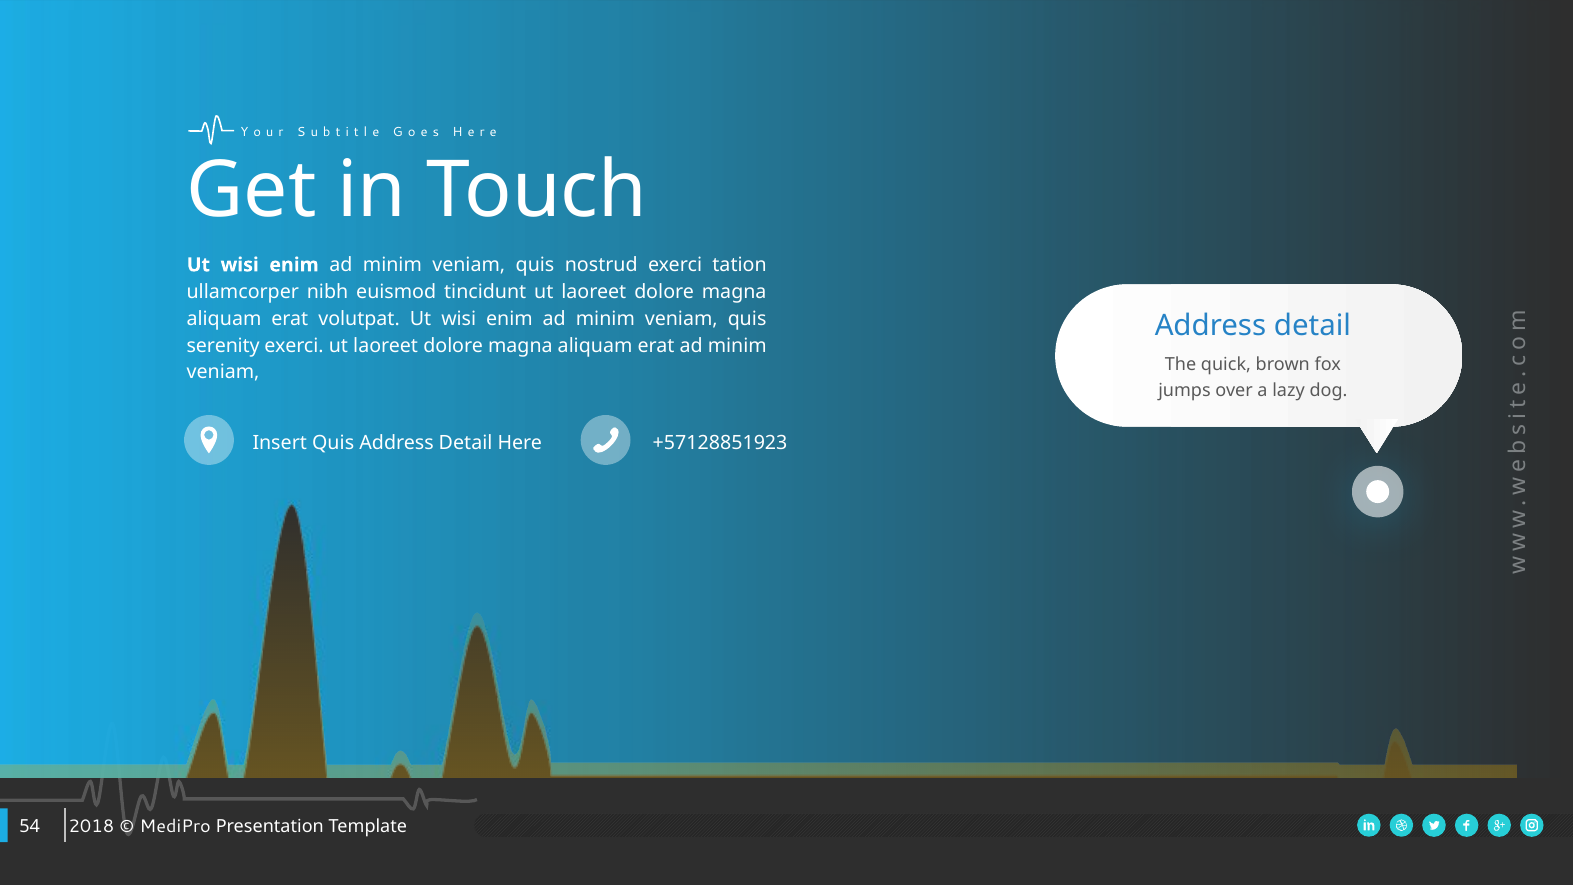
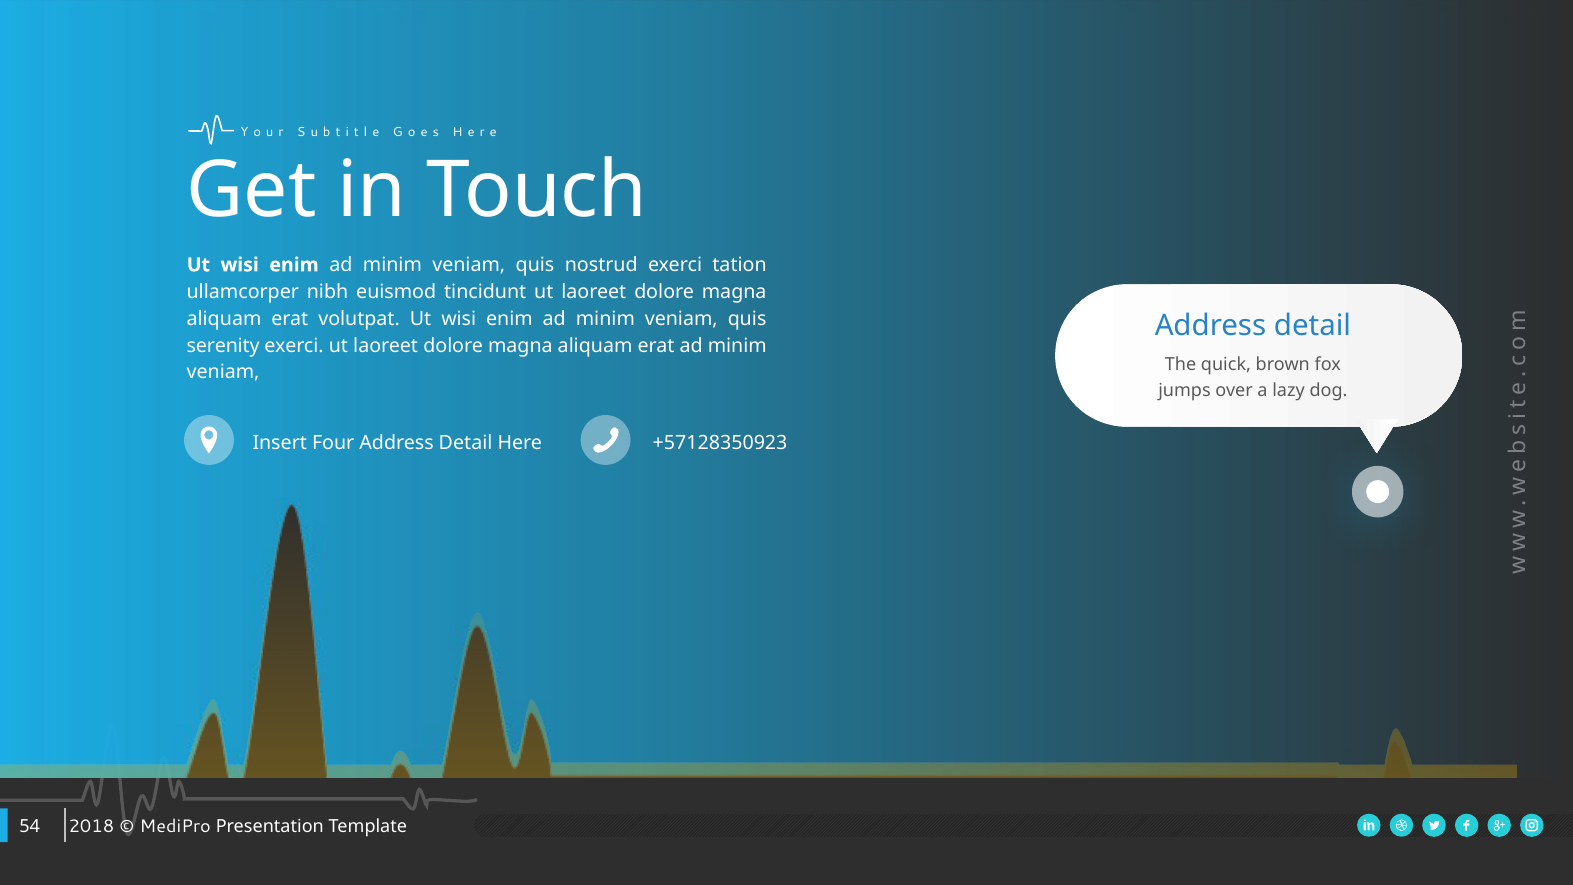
Insert Quis: Quis -> Four
+57128851923: +57128851923 -> +57128350923
